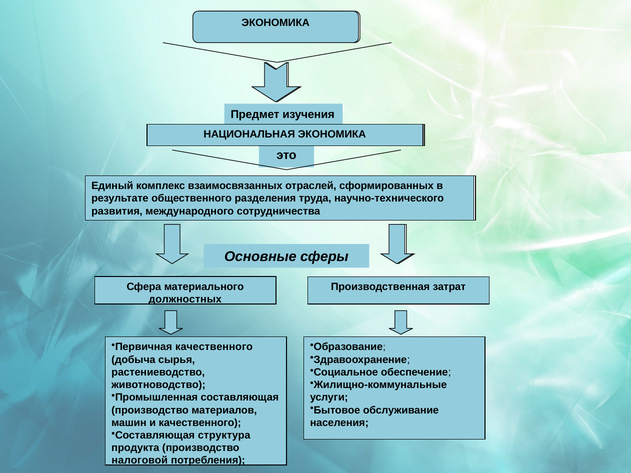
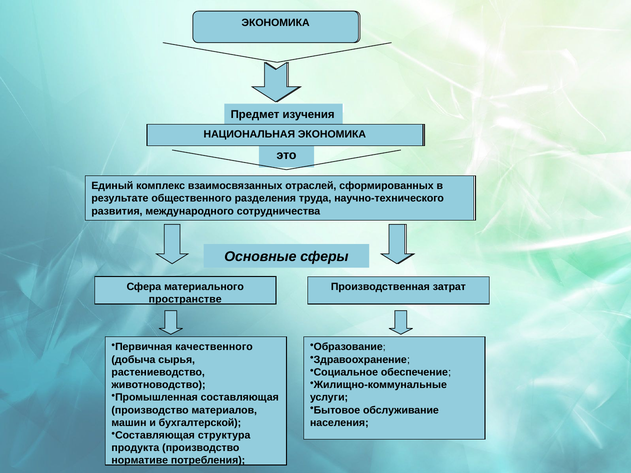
должностных: должностных -> пространстве
и качественного: качественного -> бухгалтерской
налоговой: налоговой -> нормативе
